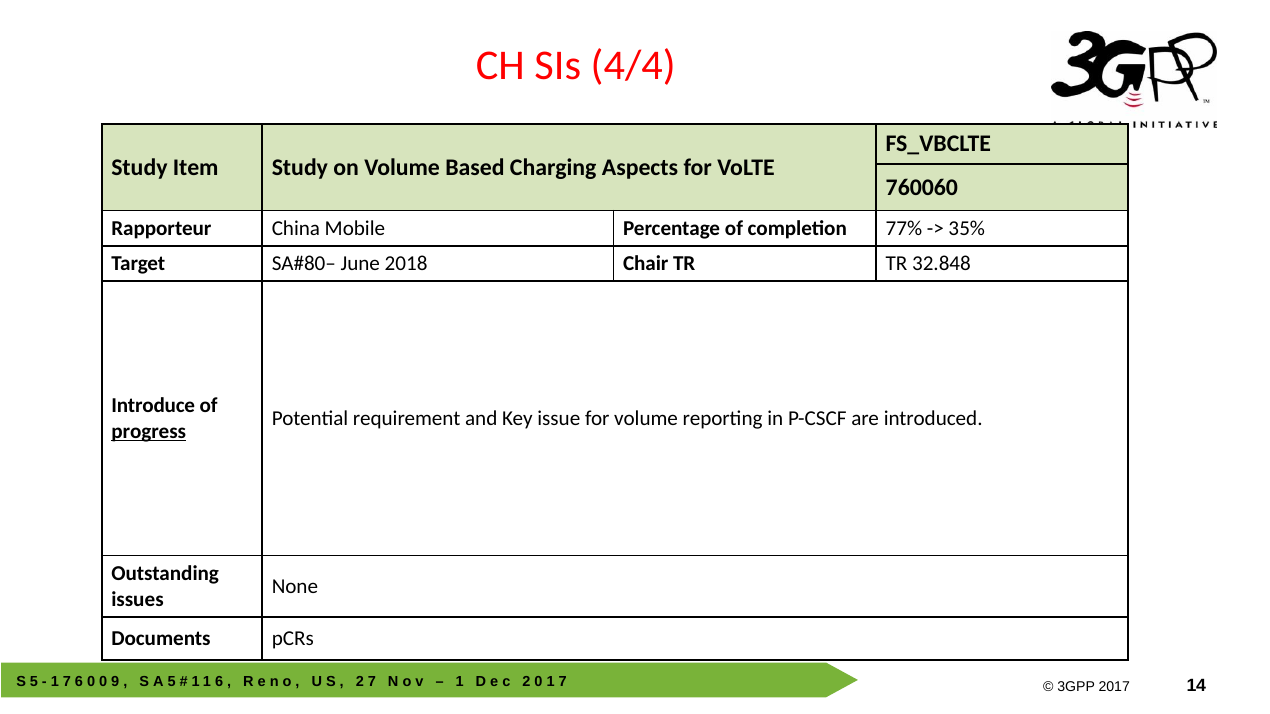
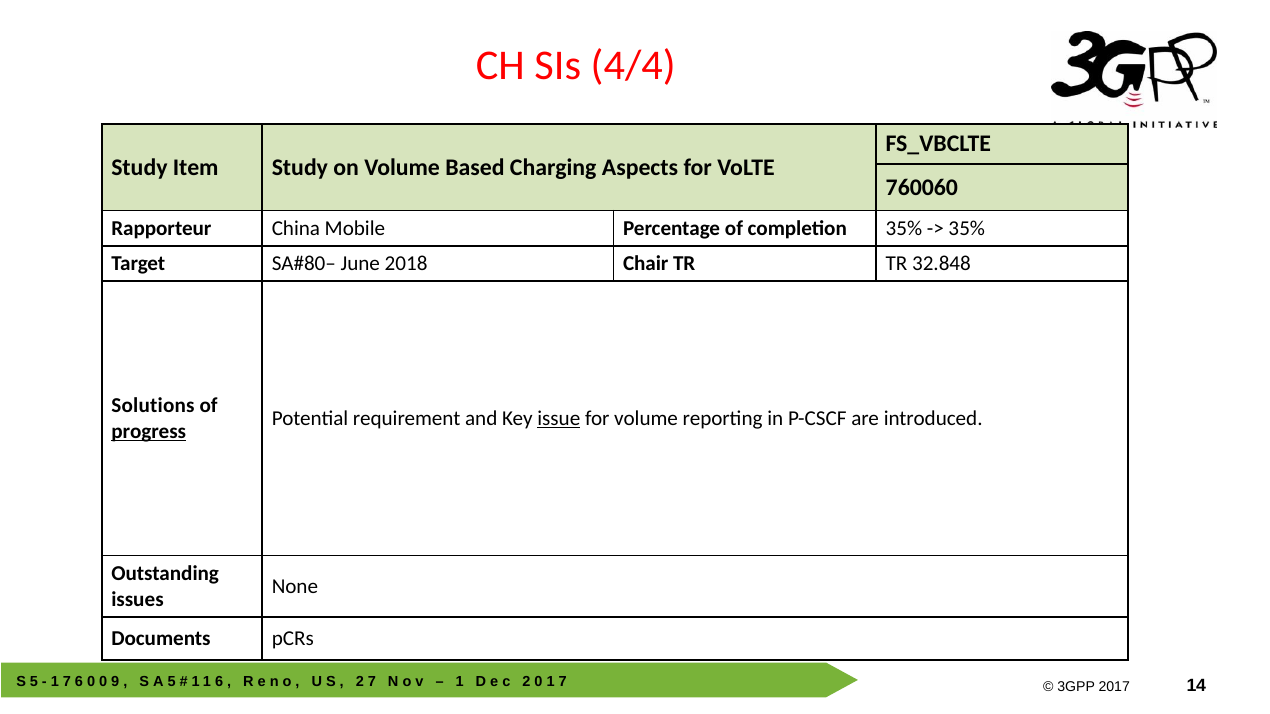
completion 77%: 77% -> 35%
Introduce: Introduce -> Solutions
issue underline: none -> present
